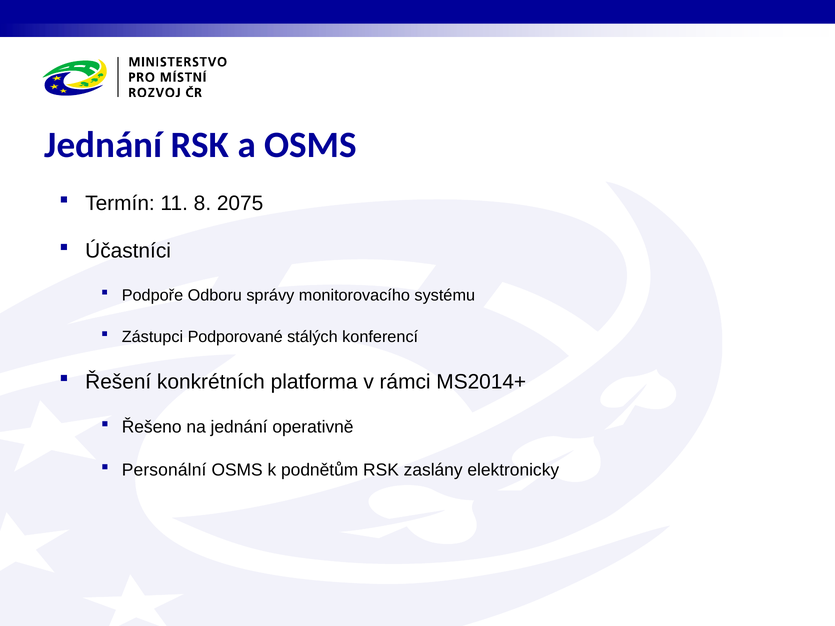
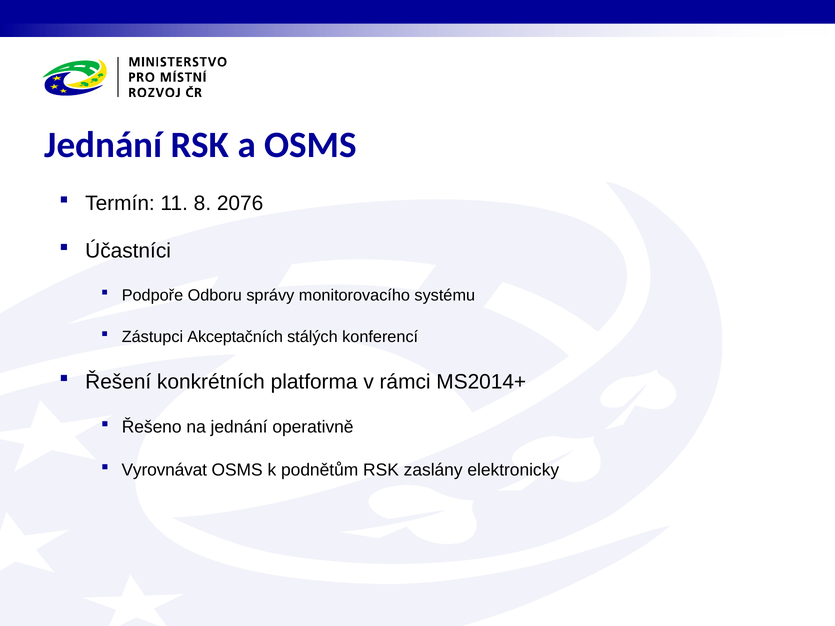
2075: 2075 -> 2076
Podporované: Podporované -> Akceptačních
Personální: Personální -> Vyrovnávat
